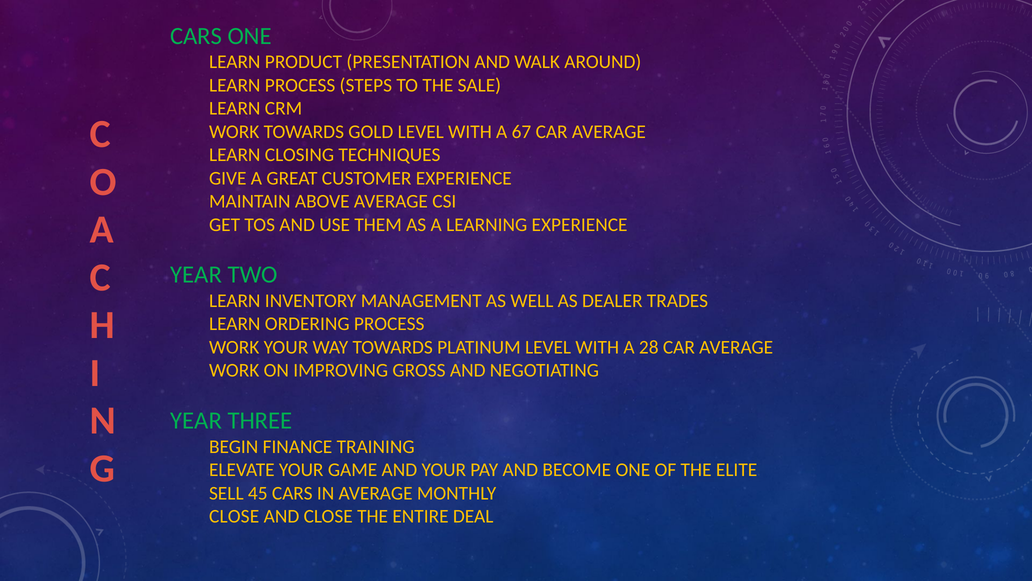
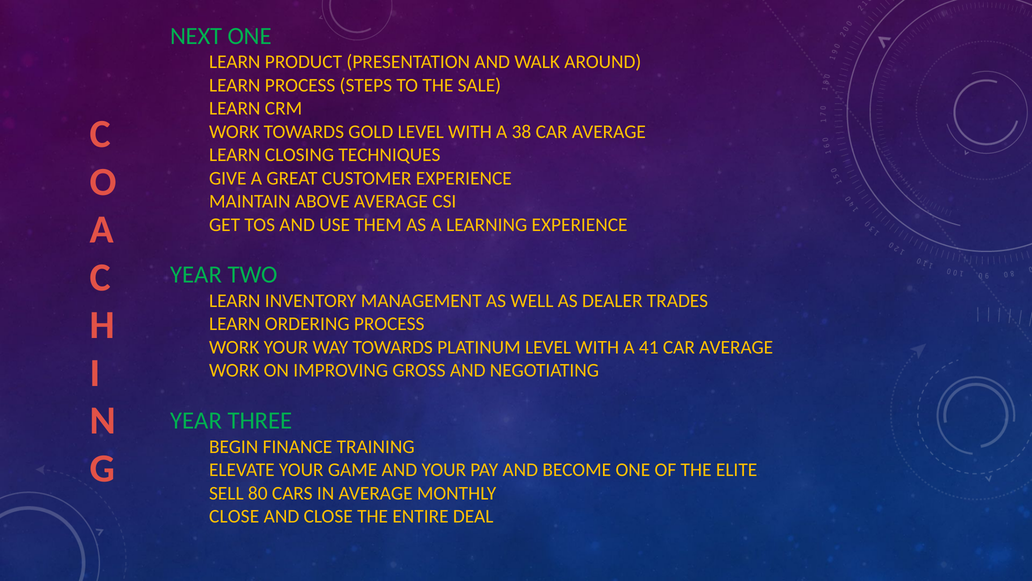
CARS at (196, 36): CARS -> NEXT
67: 67 -> 38
28: 28 -> 41
45: 45 -> 80
